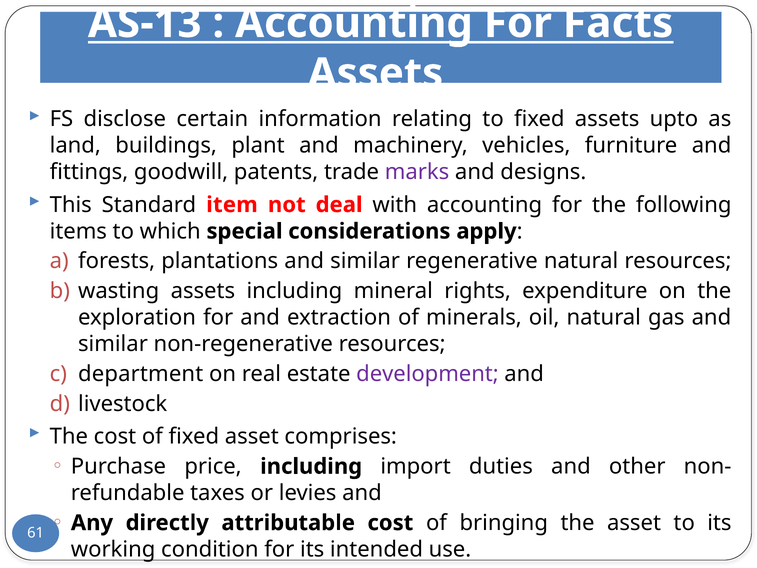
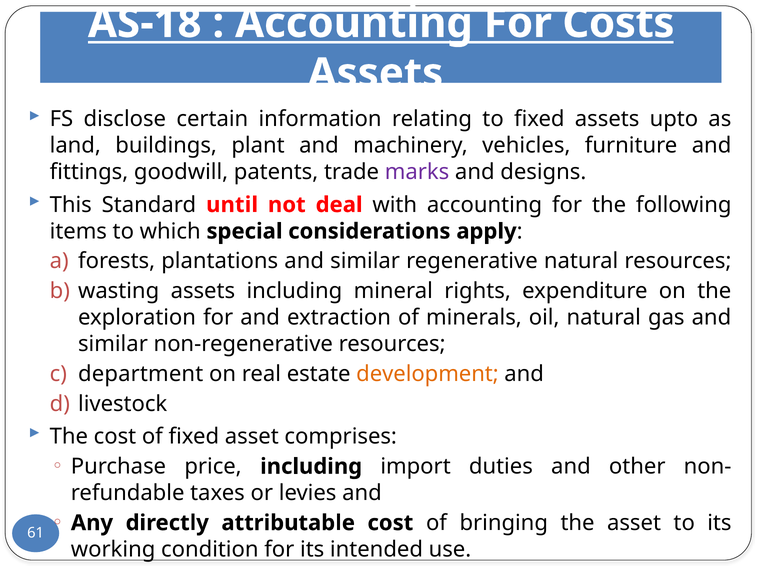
AS-13: AS-13 -> AS-18
Facts: Facts -> Costs
item: item -> until
development colour: purple -> orange
